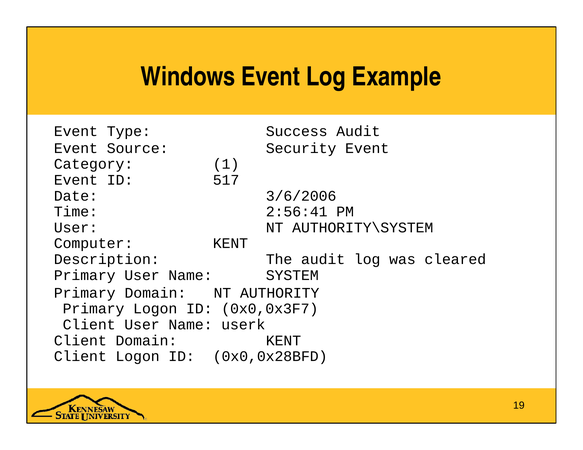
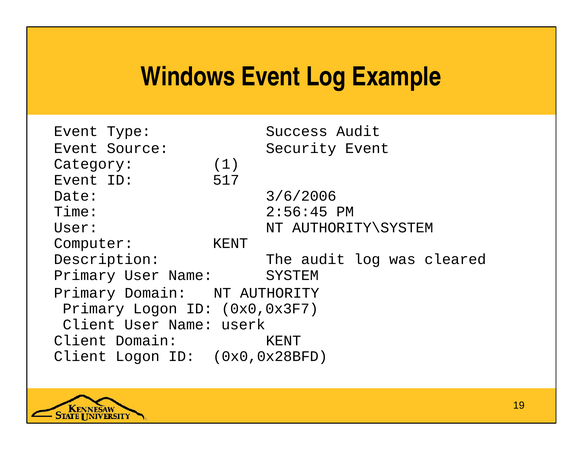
2:56:41: 2:56:41 -> 2:56:45
